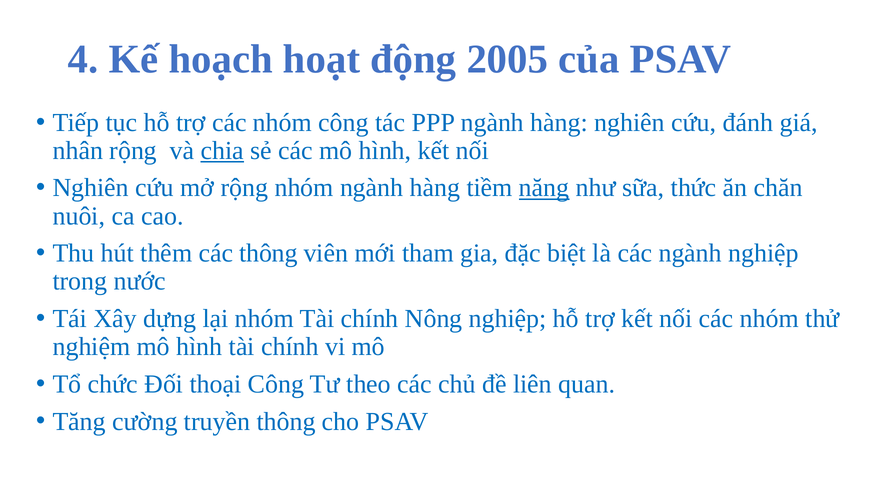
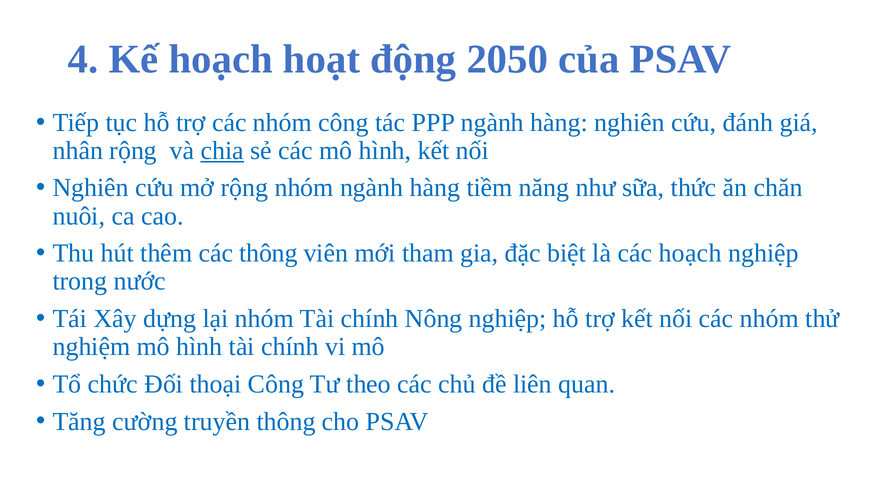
2005: 2005 -> 2050
năng underline: present -> none
các ngành: ngành -> hoạch
